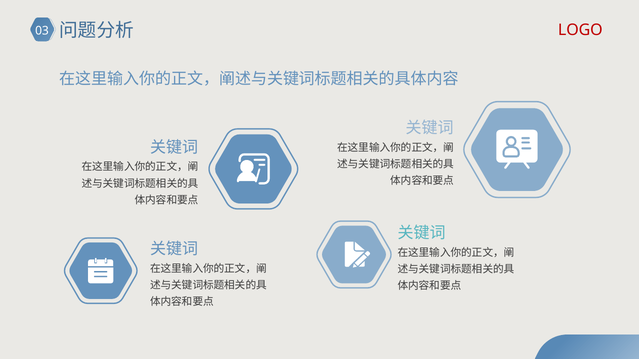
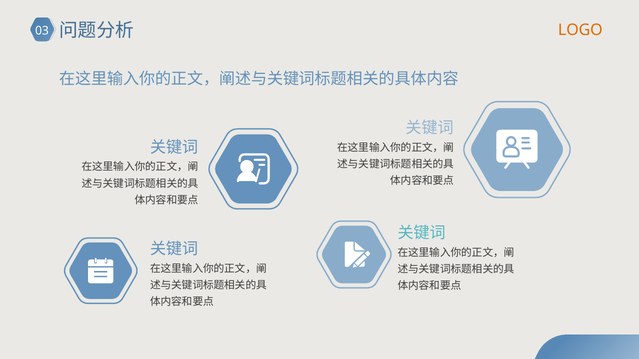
LOGO colour: red -> orange
